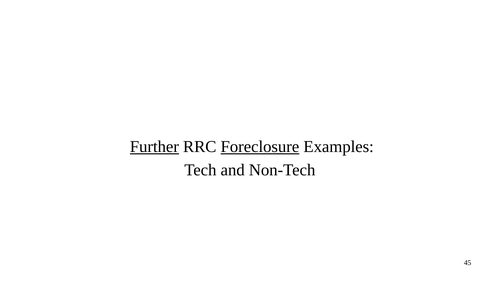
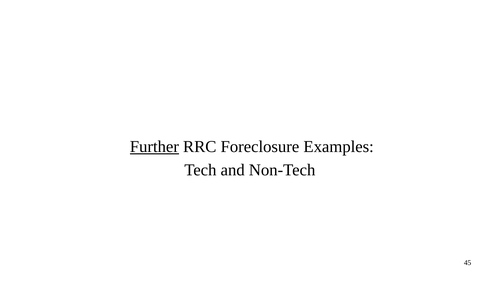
Foreclosure underline: present -> none
